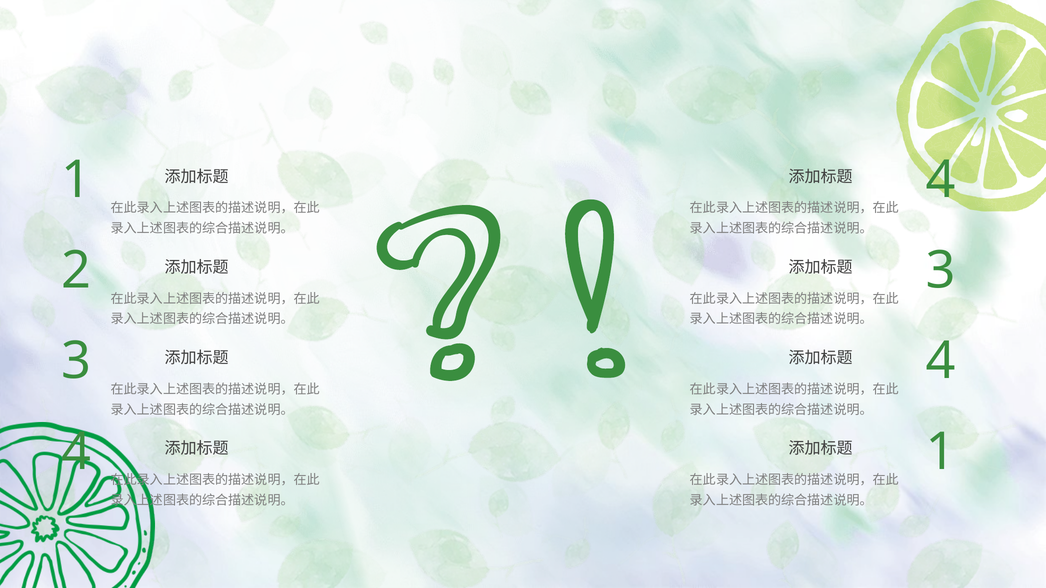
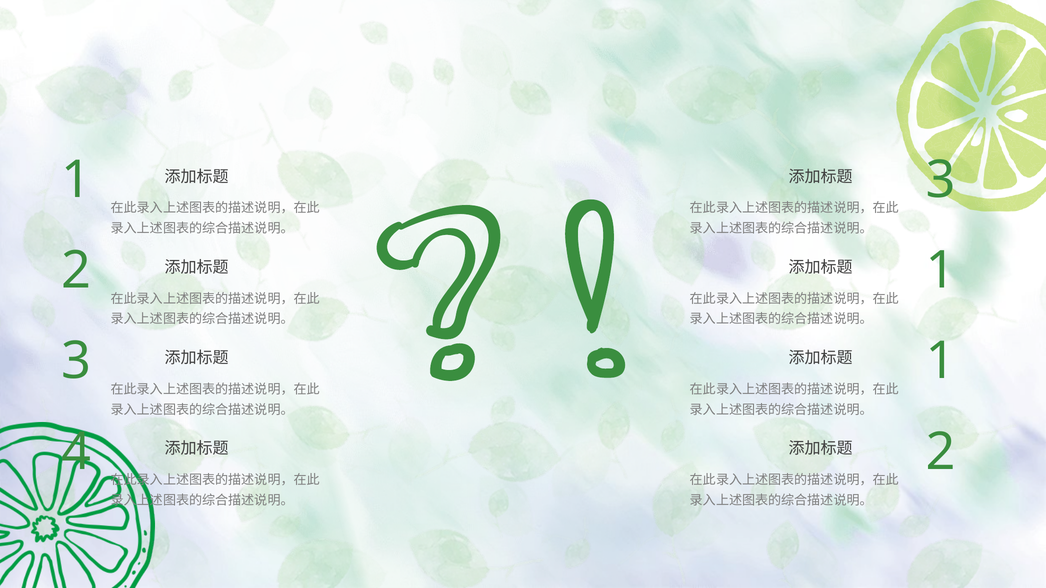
4 at (940, 180): 4 -> 3
3 at (940, 271): 3 -> 1
4 at (940, 361): 4 -> 1
1 at (940, 452): 1 -> 2
